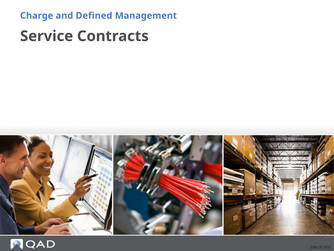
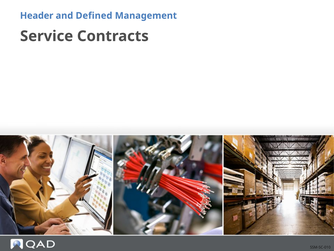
Charge: Charge -> Header
